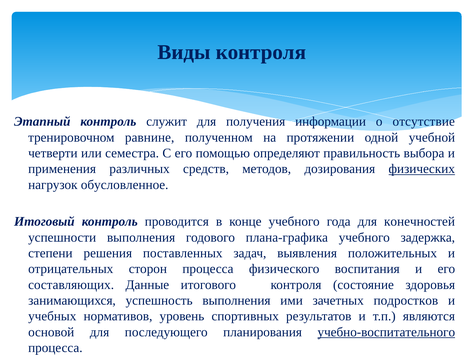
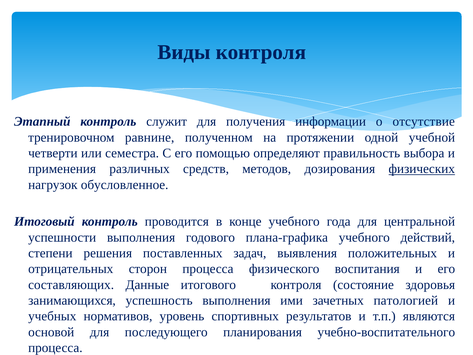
конечностей: конечностей -> центральной
задержка: задержка -> действий
подростков: подростков -> патологией
учебно-воспитательного underline: present -> none
